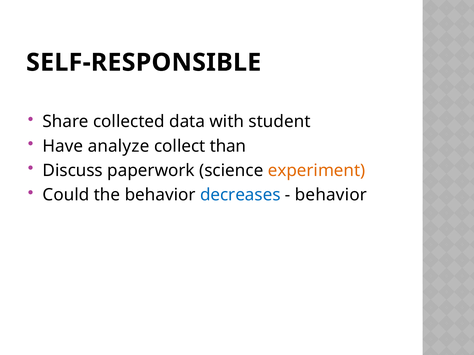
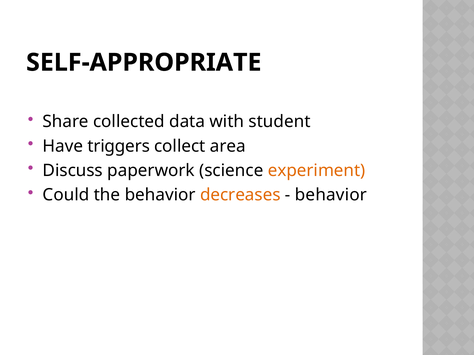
SELF-RESPONSIBLE: SELF-RESPONSIBLE -> SELF-APPROPRIATE
analyze: analyze -> triggers
than: than -> area
decreases colour: blue -> orange
